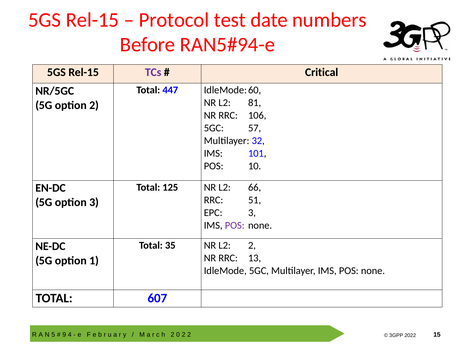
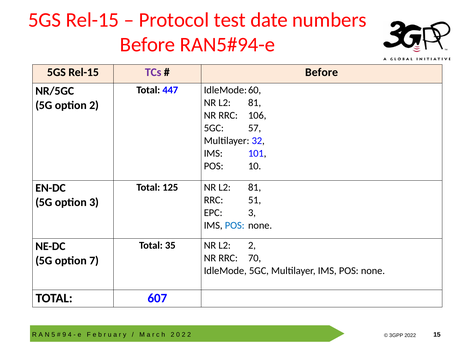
Critical at (322, 72): Critical -> Before
125 NR L2 66: 66 -> 81
POS at (235, 225) colour: purple -> blue
13: 13 -> 70
1: 1 -> 7
